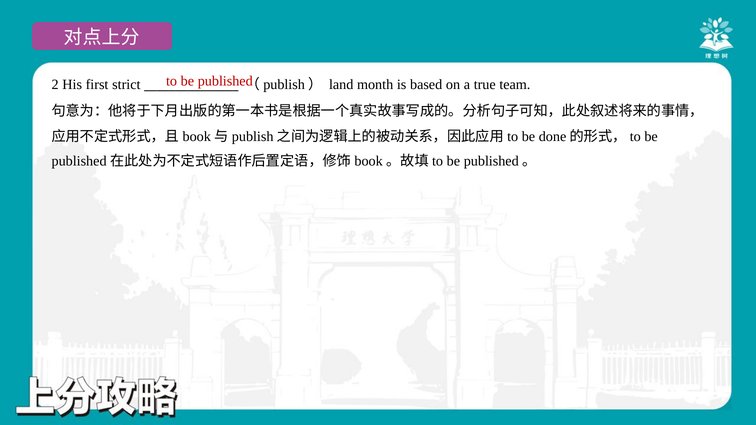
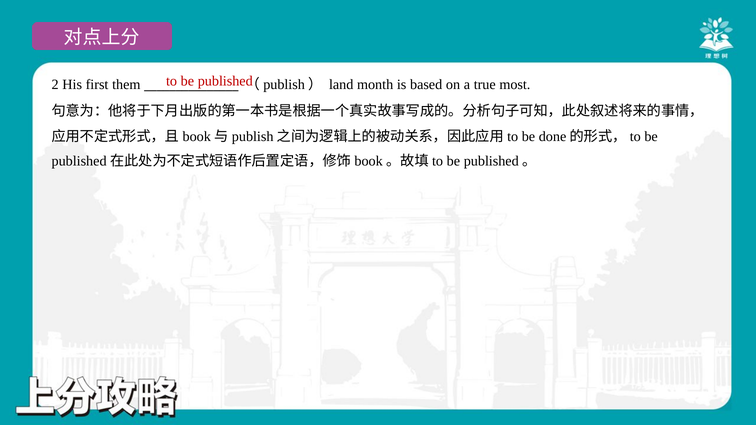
strict: strict -> them
team: team -> most
